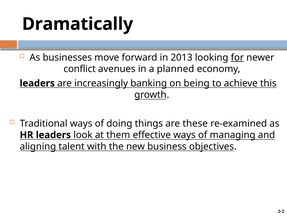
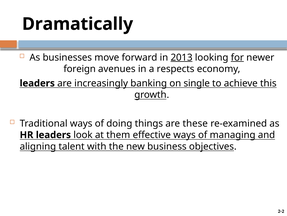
2013 underline: none -> present
conflict: conflict -> foreign
planned: planned -> respects
being: being -> single
